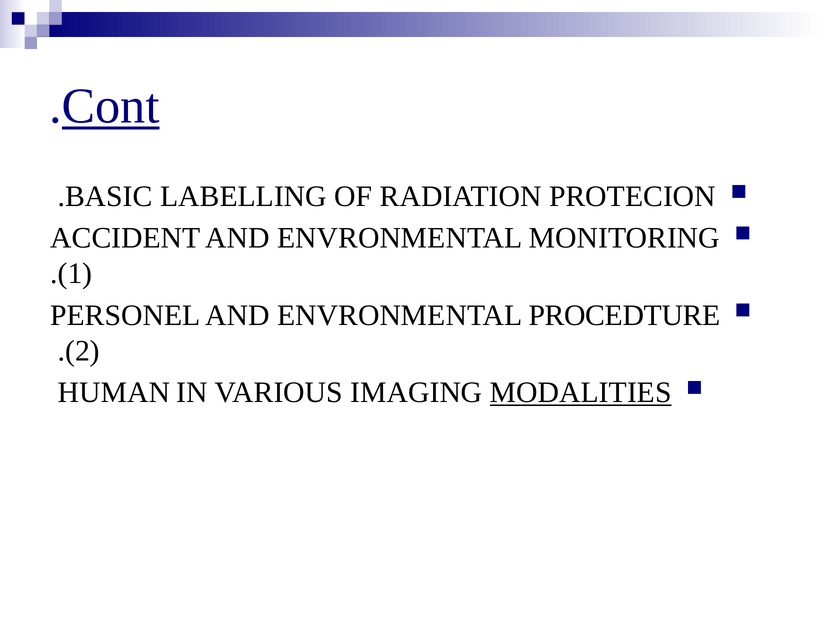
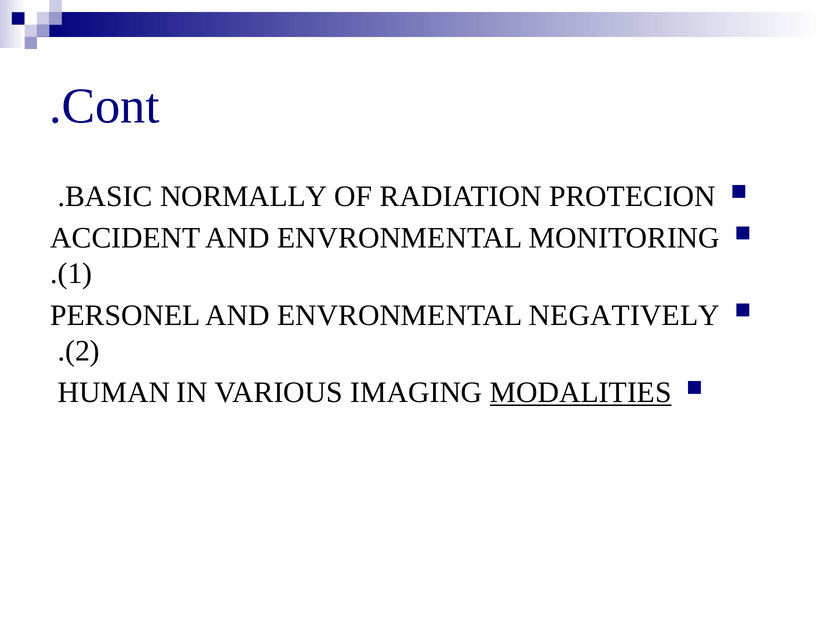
Cont underline: present -> none
LABELLING: LABELLING -> NORMALLY
PROCEDTURE: PROCEDTURE -> NEGATIVELY
